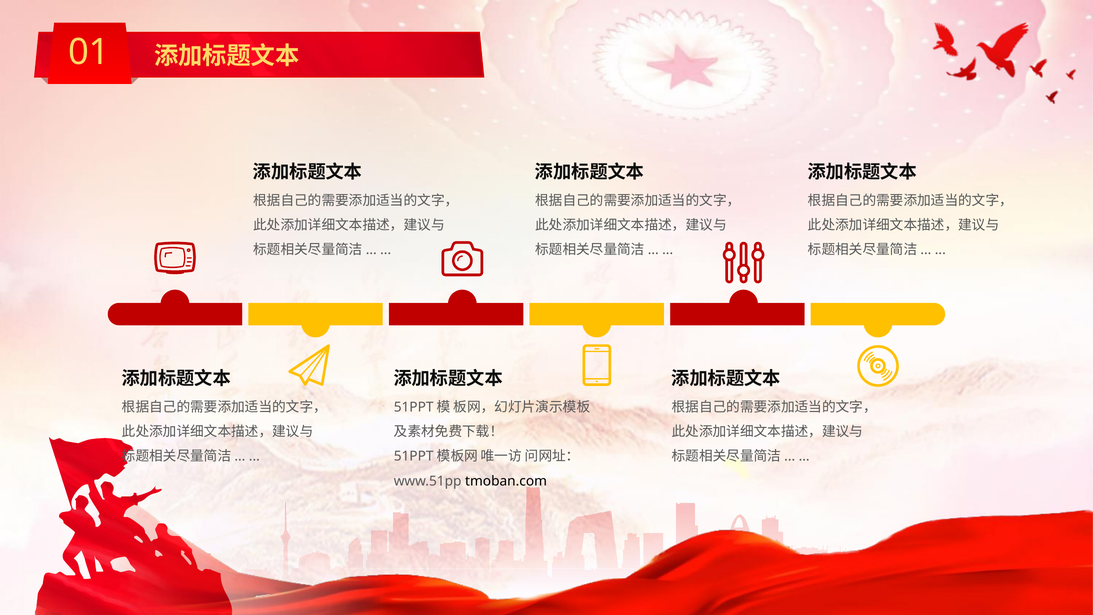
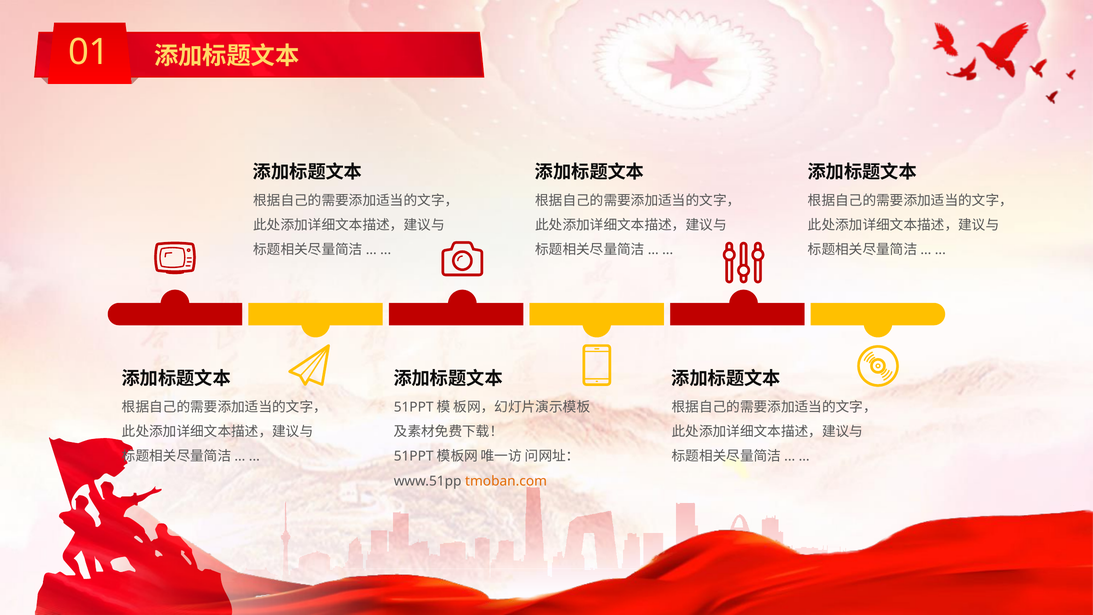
tmoban.com colour: black -> orange
